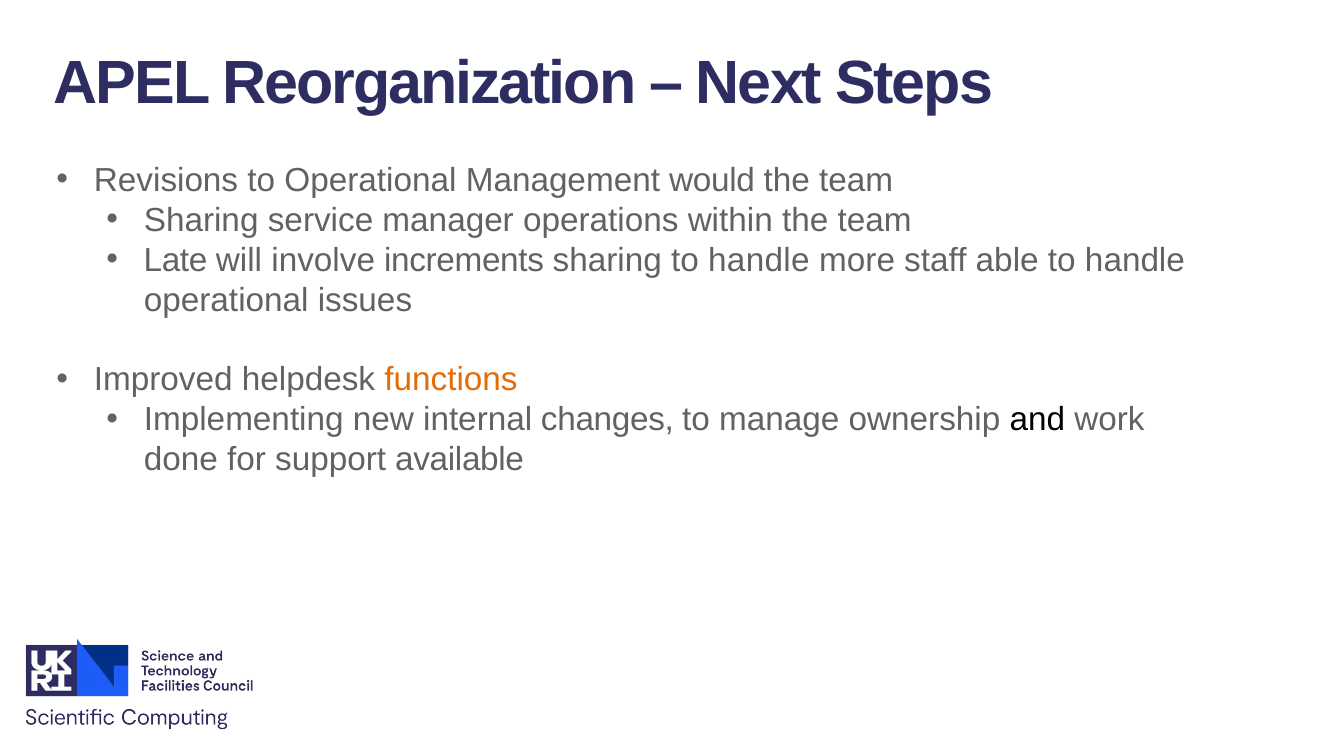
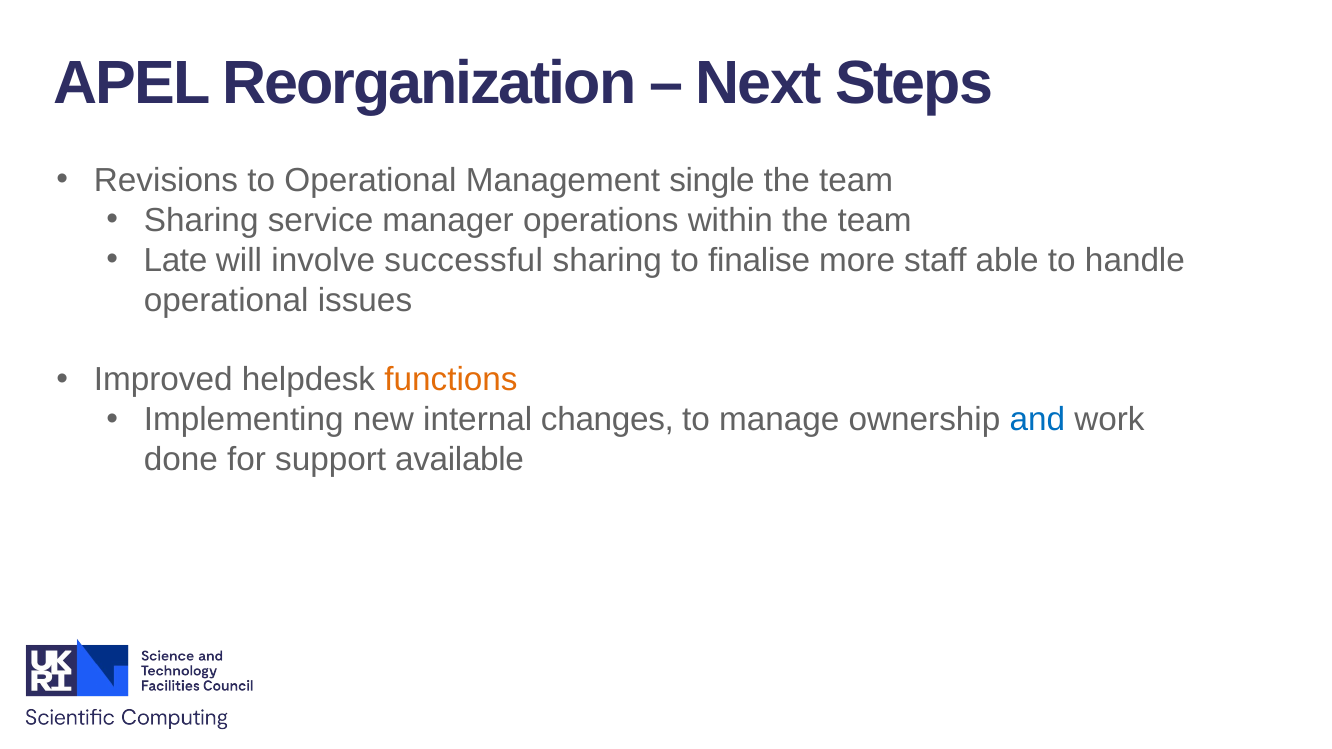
would: would -> single
increments: increments -> successful
sharing to handle: handle -> finalise
and colour: black -> blue
